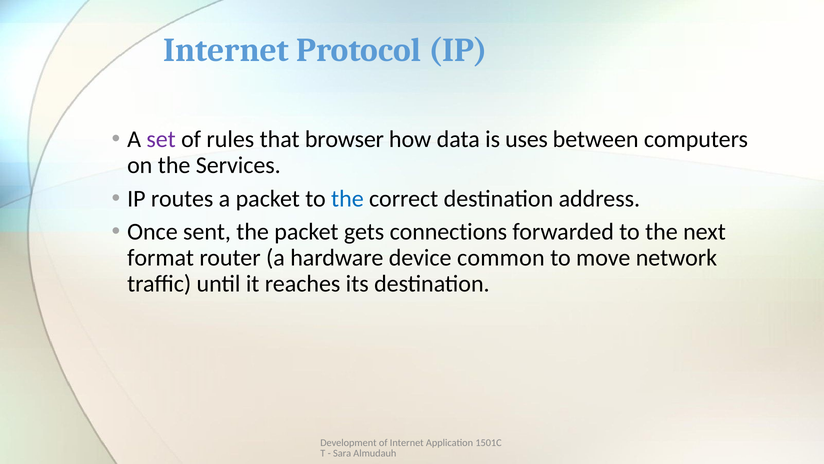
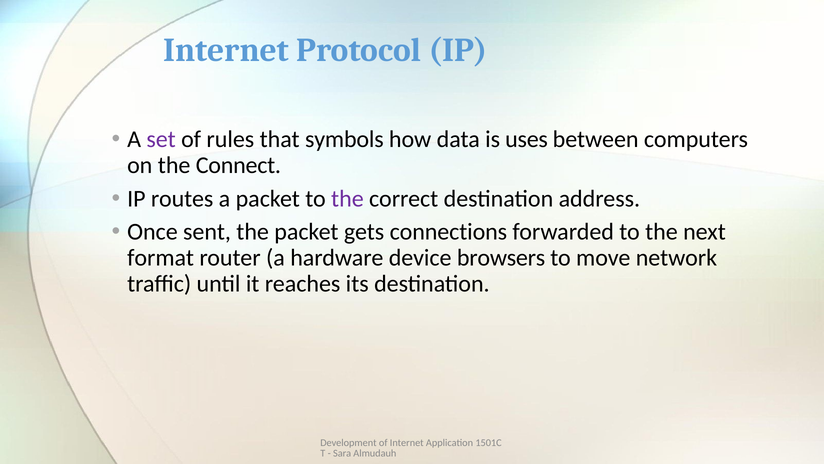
browser: browser -> symbols
Services: Services -> Connect
the at (347, 198) colour: blue -> purple
common: common -> browsers
